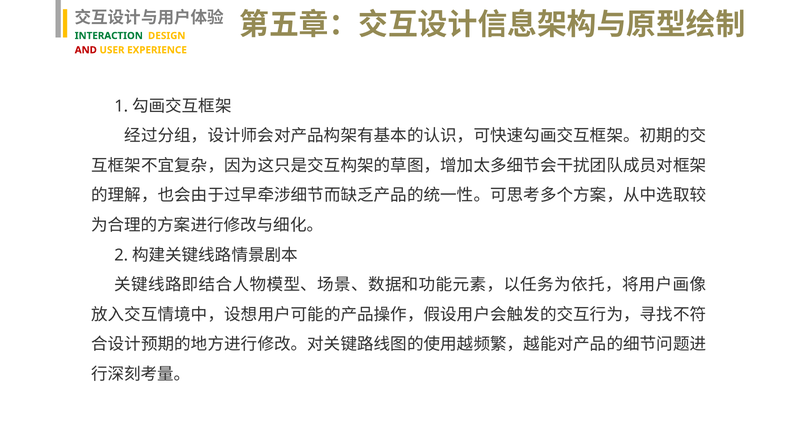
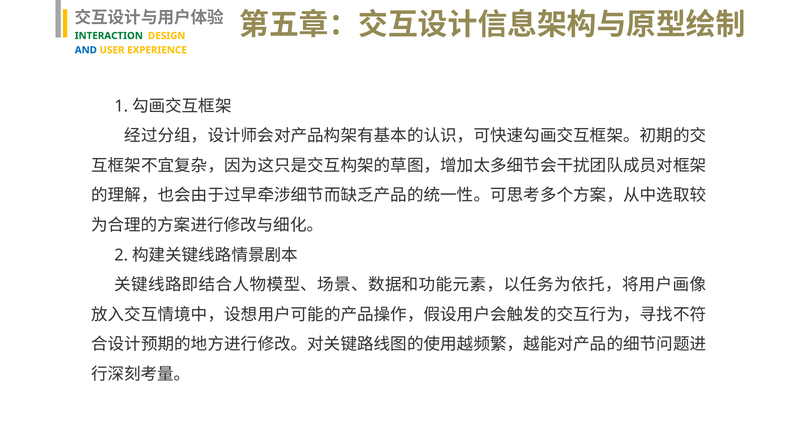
AND colour: red -> blue
